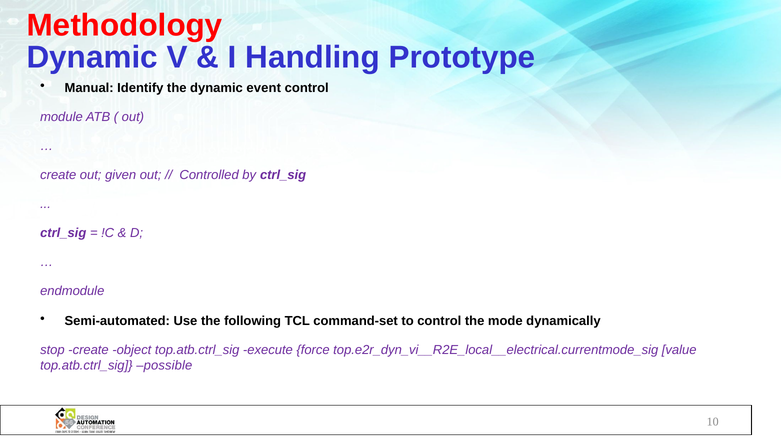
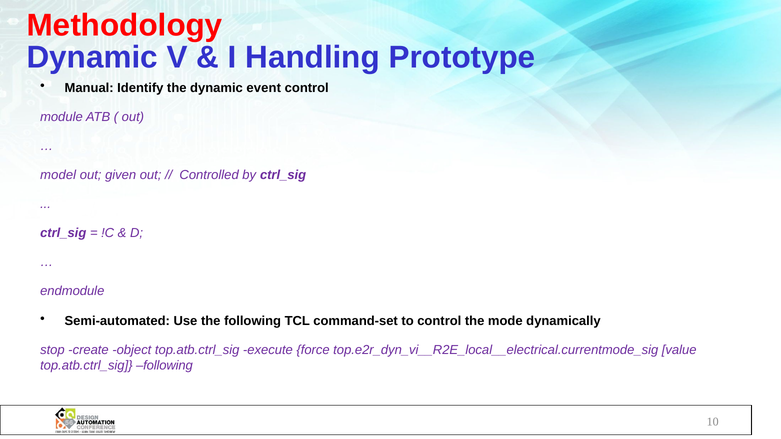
create at (58, 175): create -> model
top.atb.ctrl_sig possible: possible -> following
